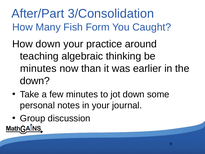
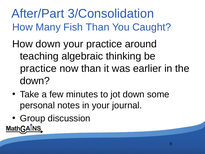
Fish Form: Form -> Than
minutes at (38, 68): minutes -> practice
